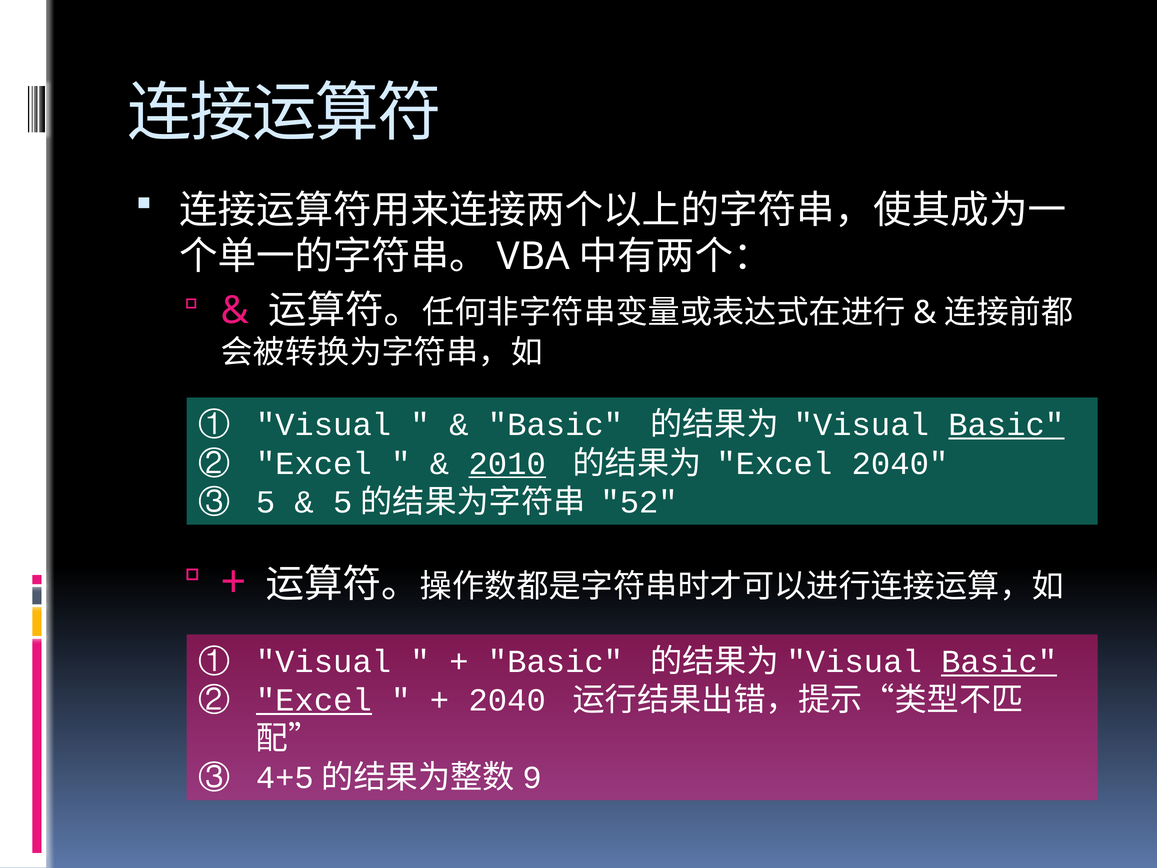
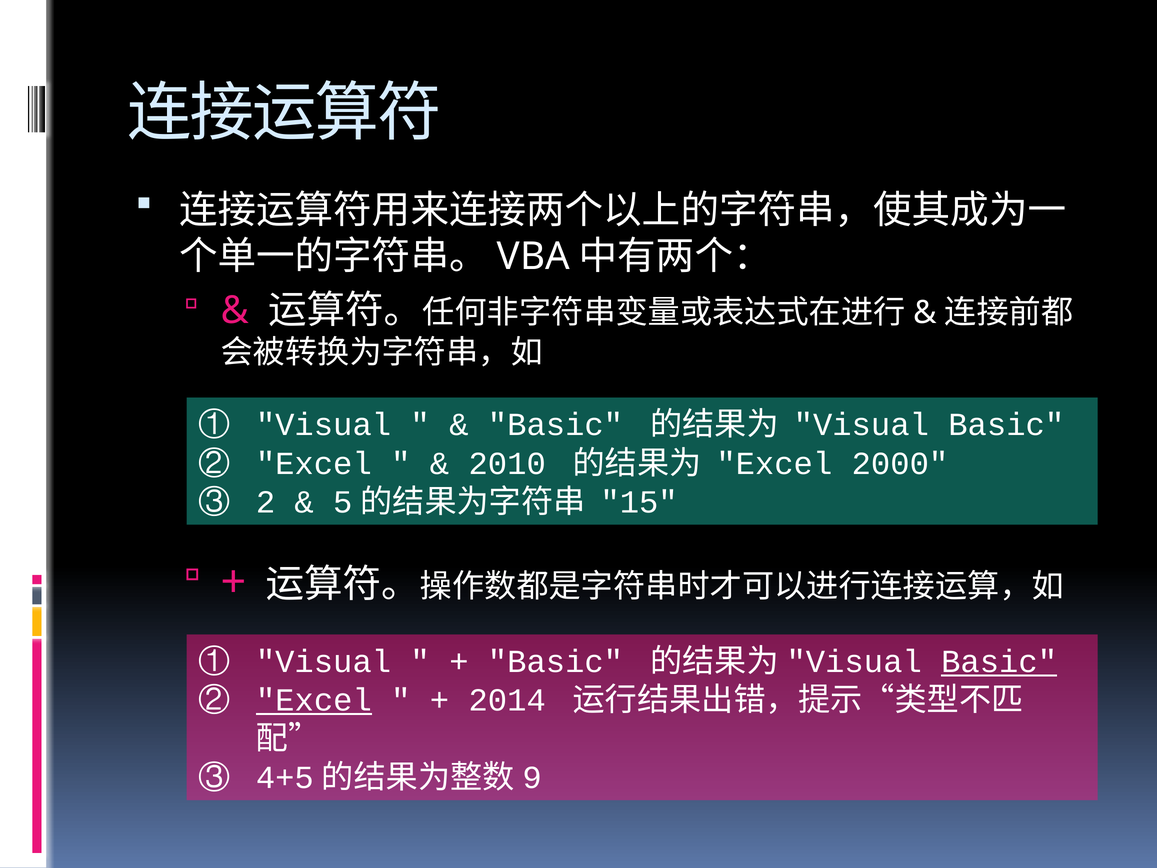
Basic at (1006, 425) underline: present -> none
2010 underline: present -> none
Excel 2040: 2040 -> 2000
5: 5 -> 2
52: 52 -> 15
2040 at (507, 700): 2040 -> 2014
